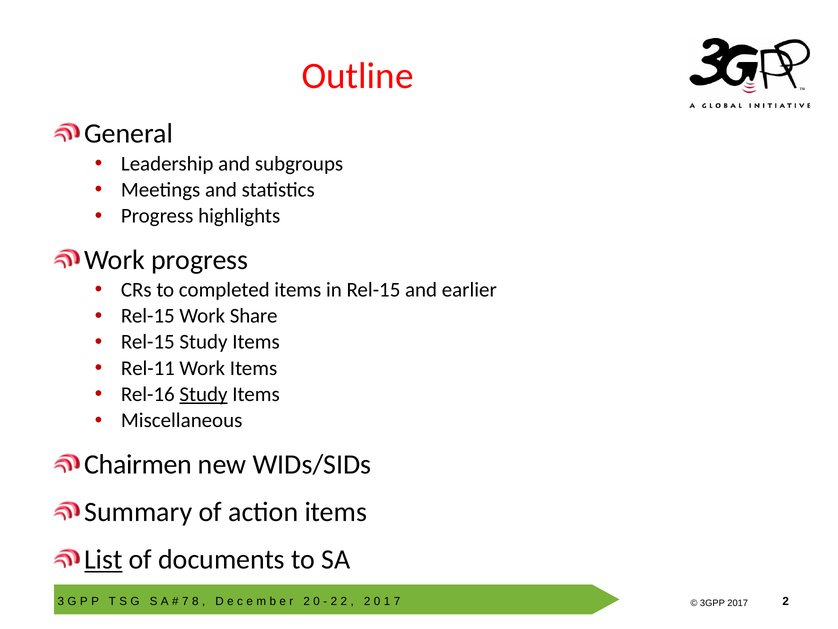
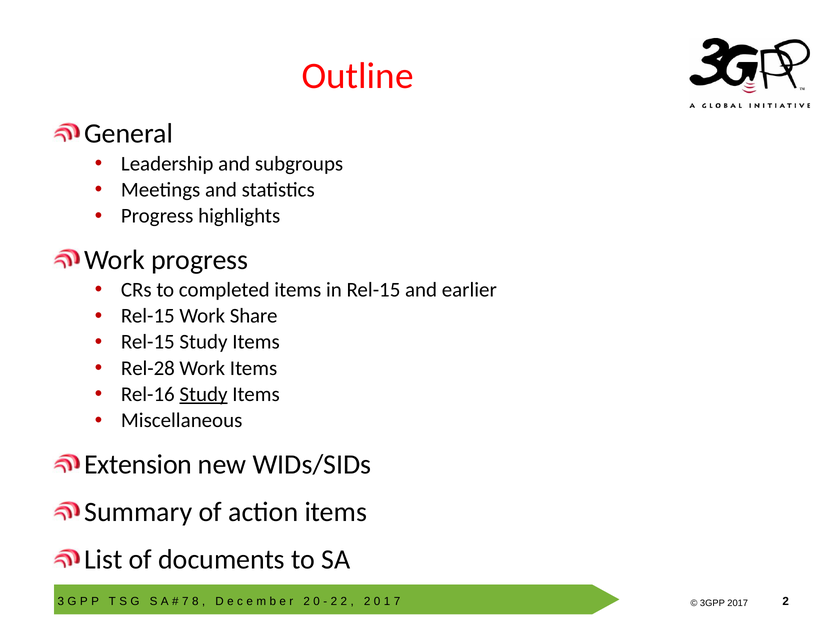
Rel-11: Rel-11 -> Rel-28
Chairmen: Chairmen -> Extension
List underline: present -> none
